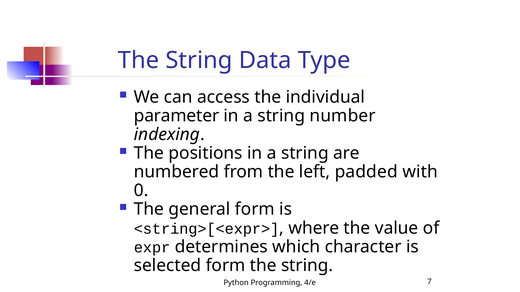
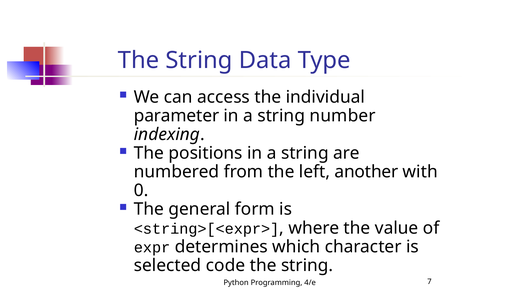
padded: padded -> another
selected form: form -> code
